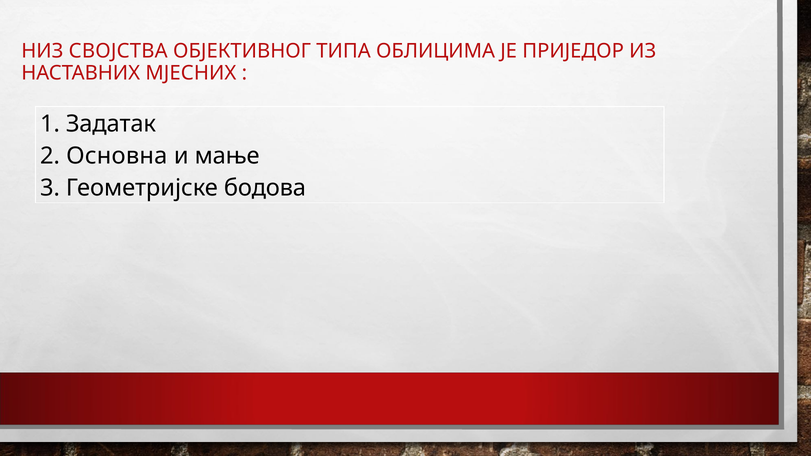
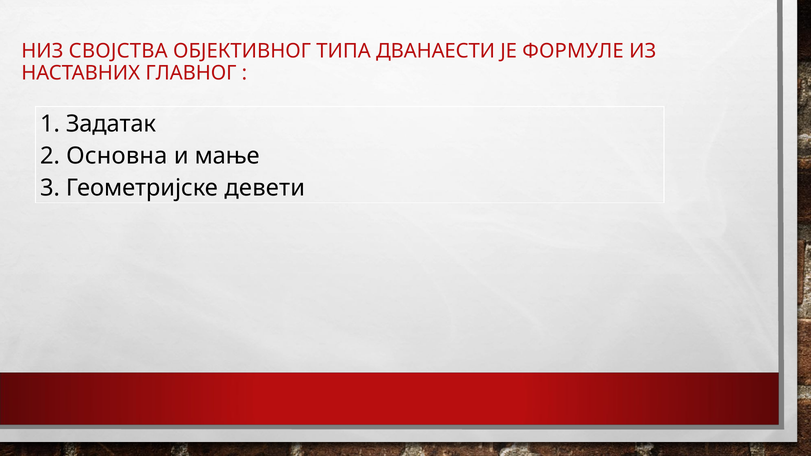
ОБЛИЦИМА: ОБЛИЦИМА -> ДВАНАЕСТИ
ПРИЈЕДОР: ПРИЈЕДОР -> ФОРМУЛЕ
МЈЕСНИХ: МЈЕСНИХ -> ГЛАВНОГ
бодова: бодова -> девети
